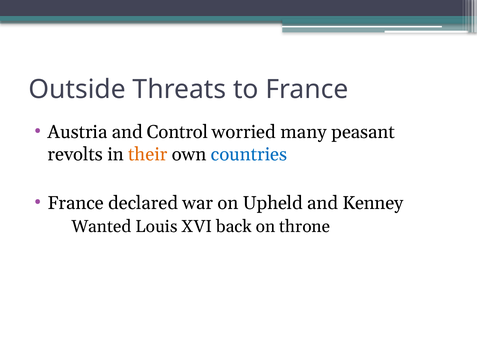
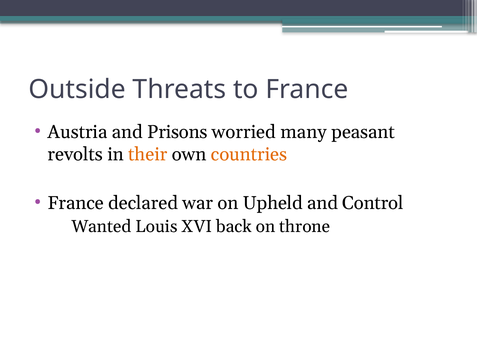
Control: Control -> Prisons
countries colour: blue -> orange
Kenney: Kenney -> Control
